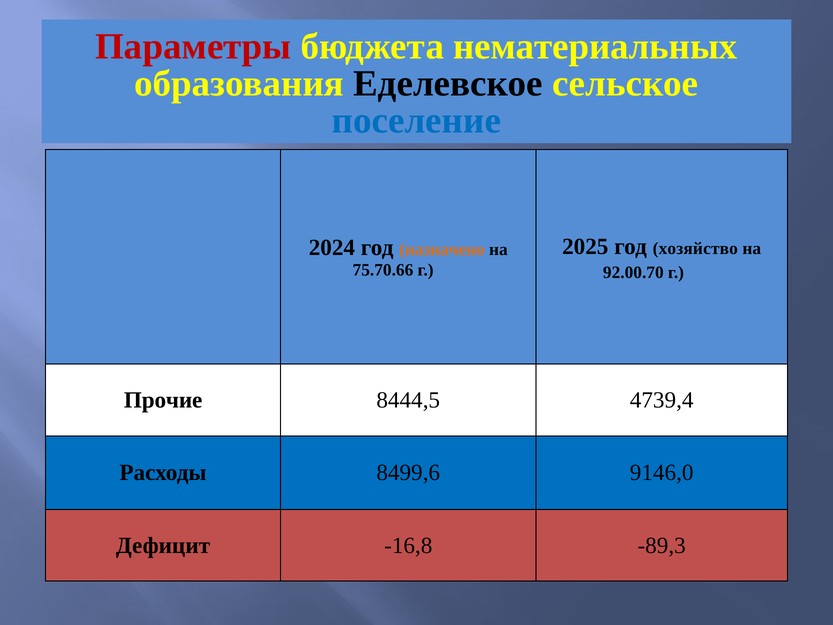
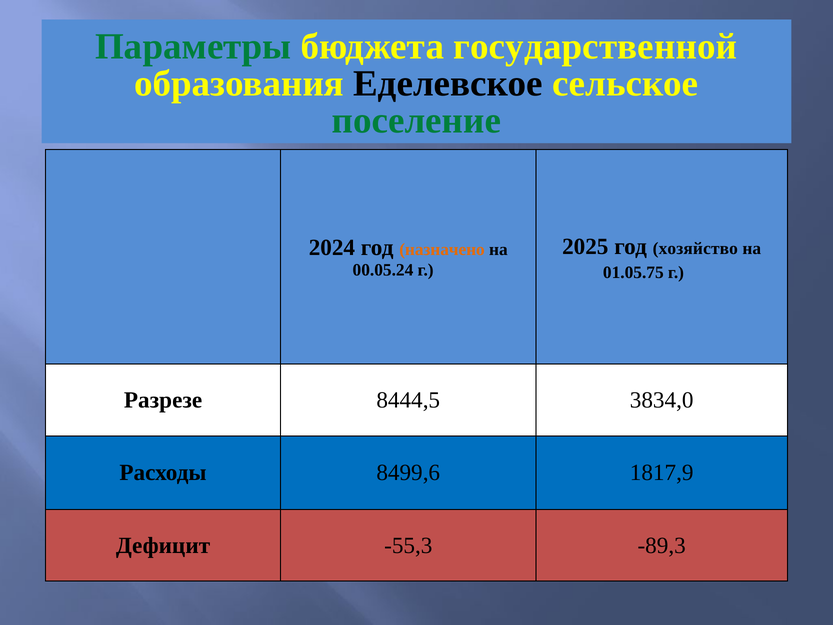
Параметры colour: red -> green
нематериальных: нематериальных -> государственной
поселение colour: blue -> green
75.70.66: 75.70.66 -> 00.05.24
92.00.70: 92.00.70 -> 01.05.75
Прочие: Прочие -> Разрезе
4739,4: 4739,4 -> 3834,0
9146,0: 9146,0 -> 1817,9
-16,8: -16,8 -> -55,3
